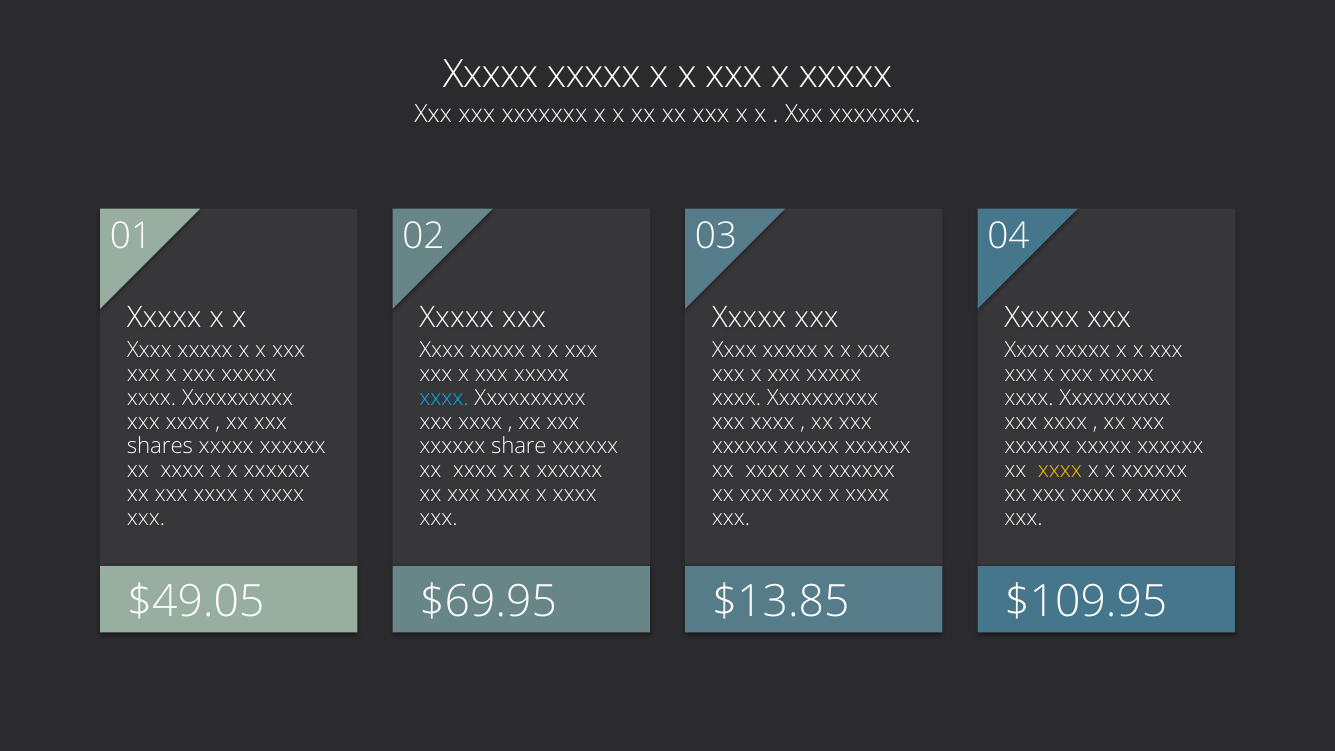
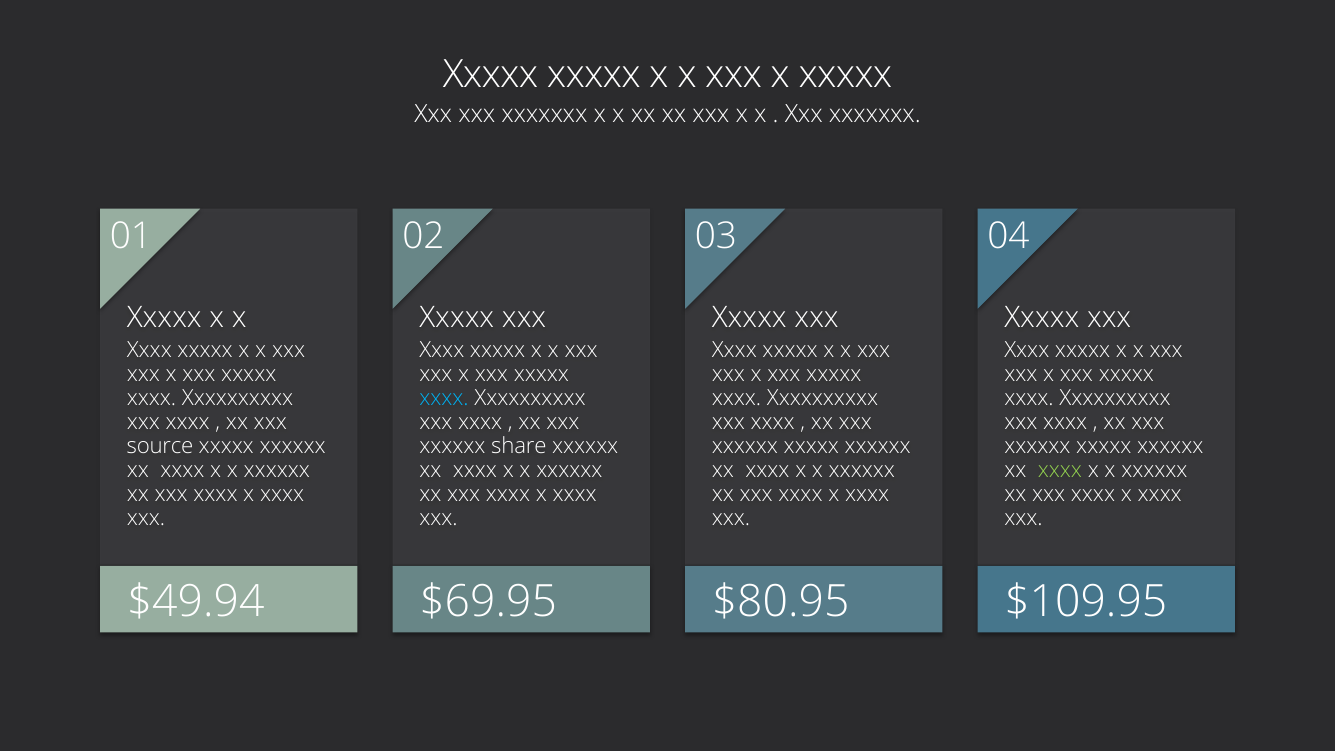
shares: shares -> source
xxxx at (1060, 470) colour: yellow -> light green
$49.05: $49.05 -> $49.94
$13.85: $13.85 -> $80.95
